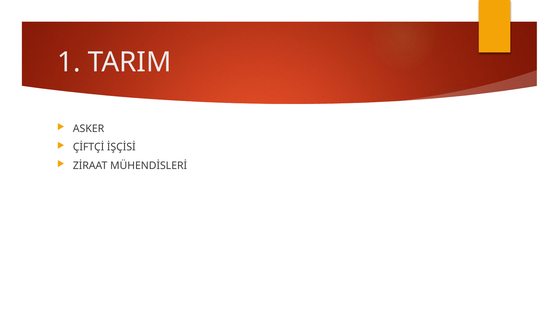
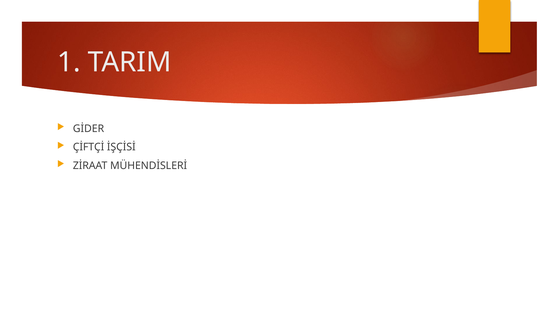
ASKER: ASKER -> GİDER
